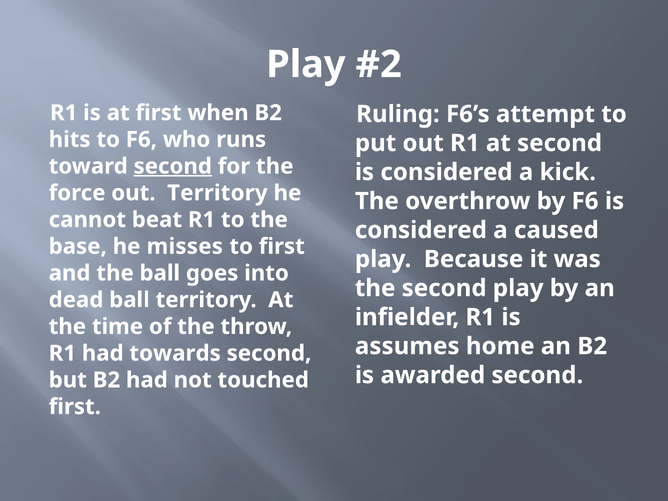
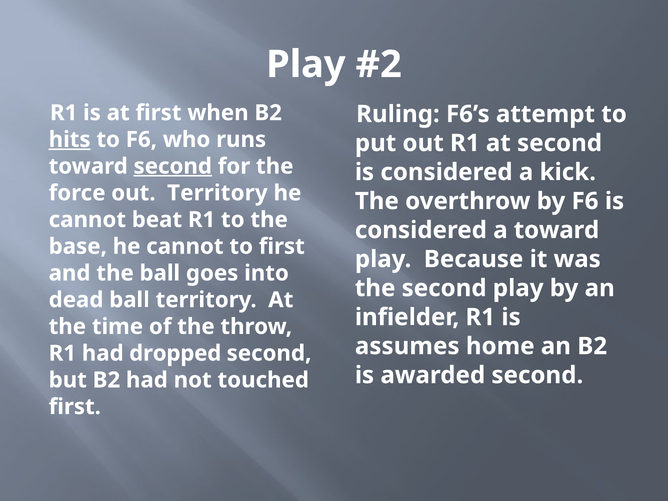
hits underline: none -> present
a caused: caused -> toward
base he misses: misses -> cannot
towards: towards -> dropped
